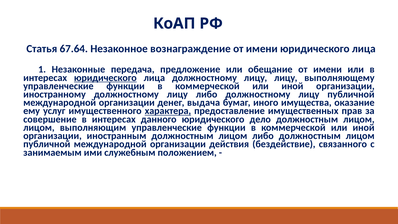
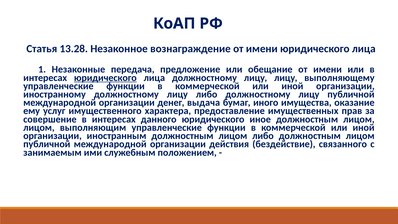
67.64: 67.64 -> 13.28
характера underline: present -> none
дело: дело -> иное
